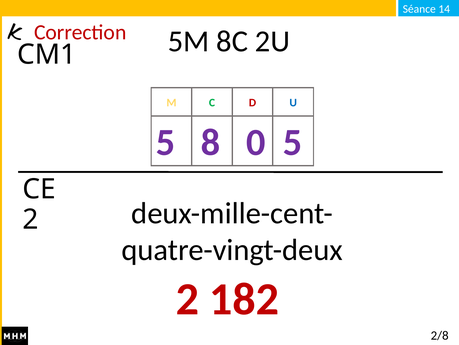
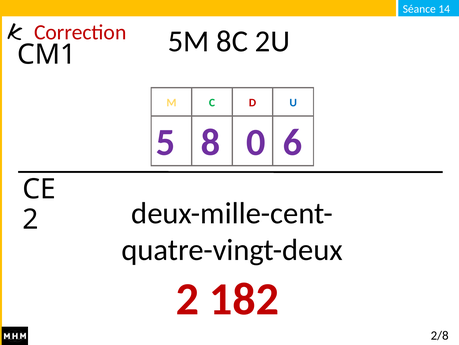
0 5: 5 -> 6
